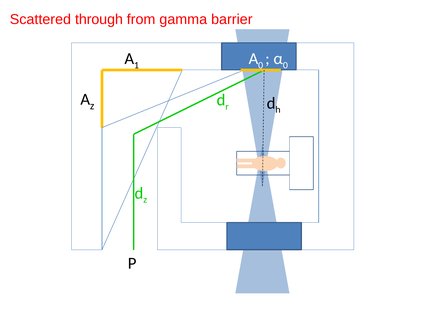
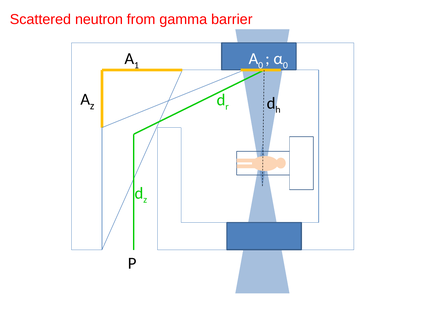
through: through -> neutron
